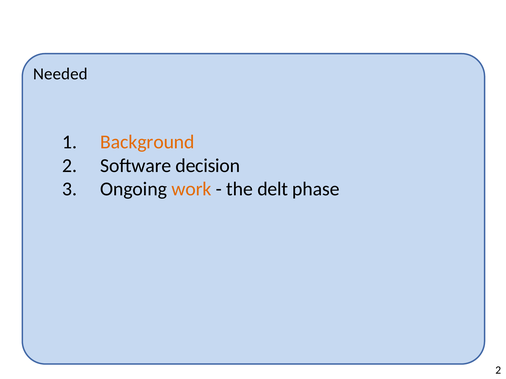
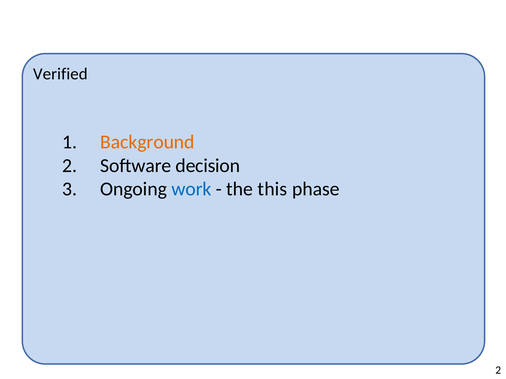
Needed: Needed -> Verified
work colour: orange -> blue
delt: delt -> this
